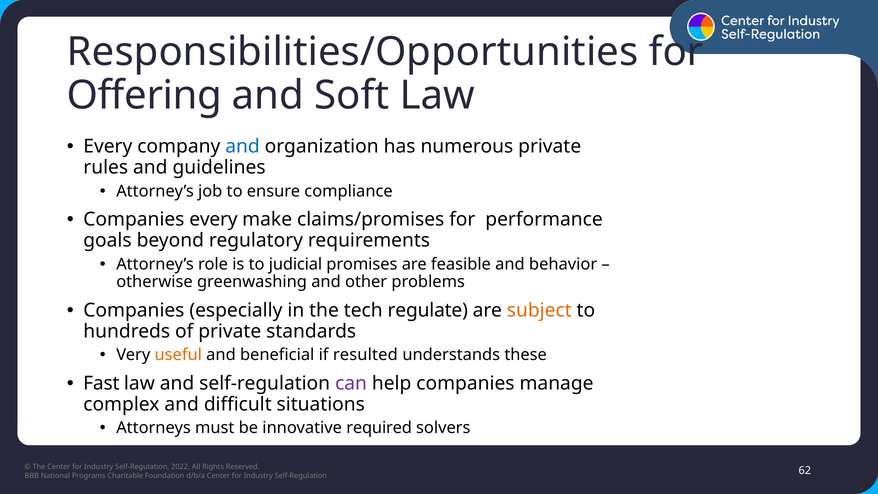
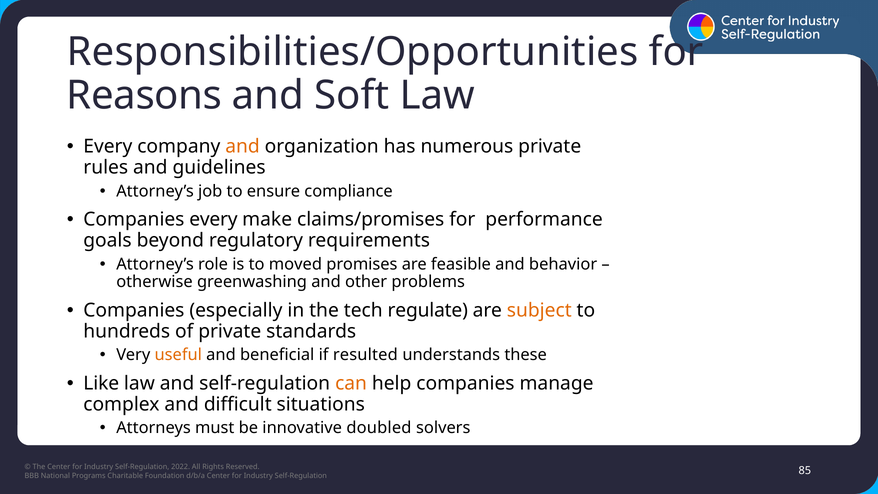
Offering: Offering -> Reasons
and at (243, 147) colour: blue -> orange
judicial: judicial -> moved
Fast: Fast -> Like
can colour: purple -> orange
required: required -> doubled
62: 62 -> 85
